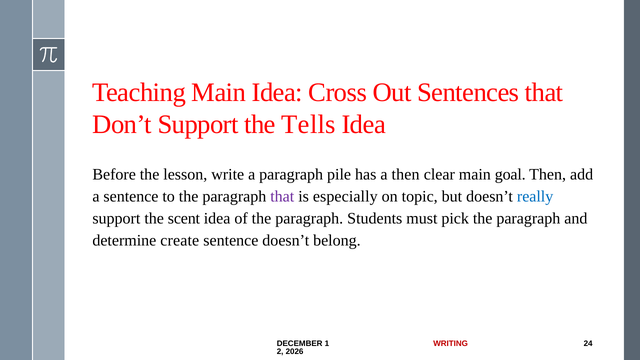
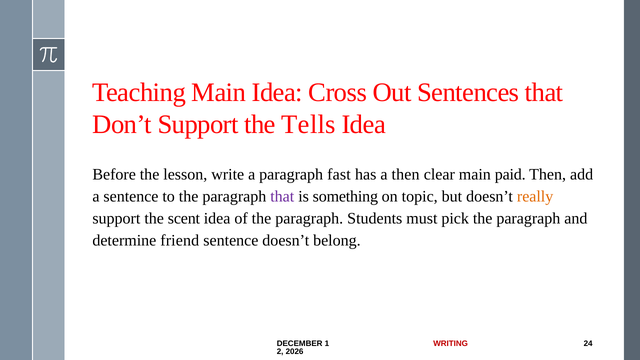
pile: pile -> fast
goal: goal -> paid
especially: especially -> something
really colour: blue -> orange
create: create -> friend
